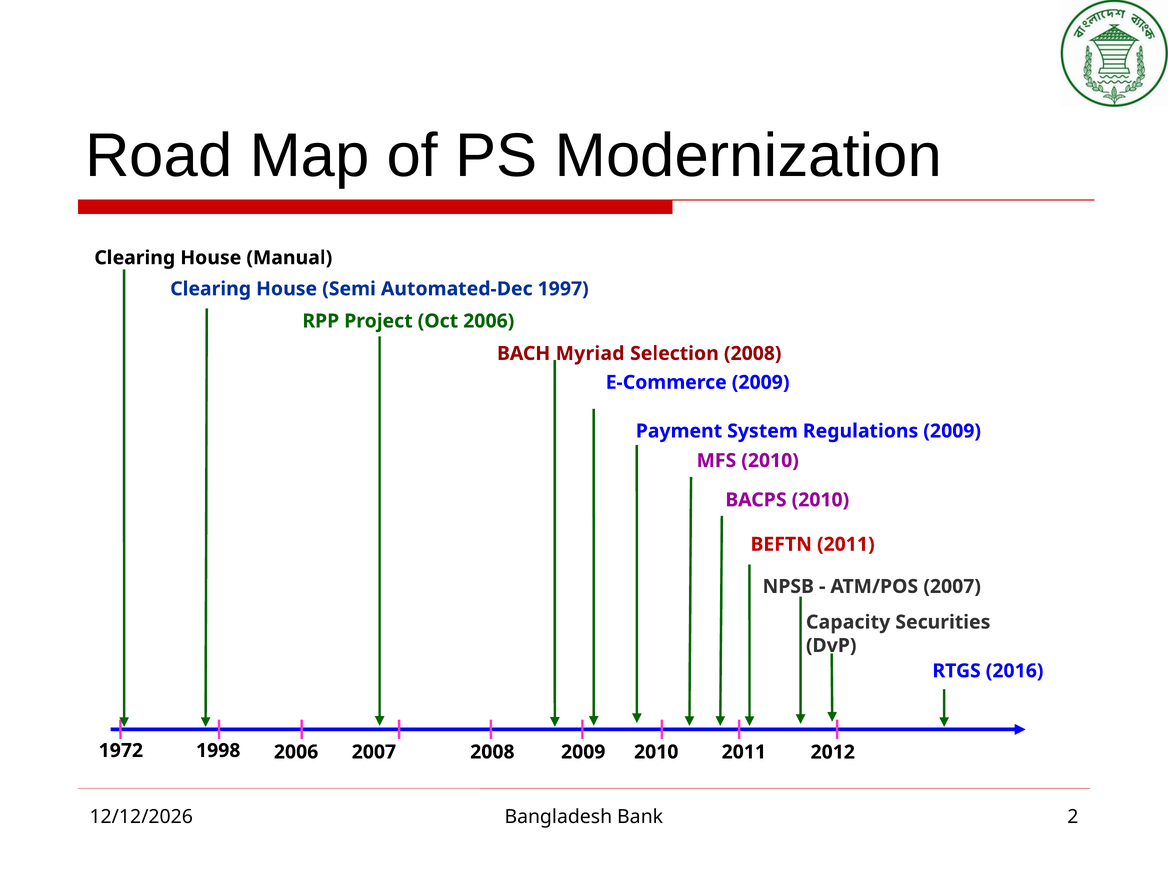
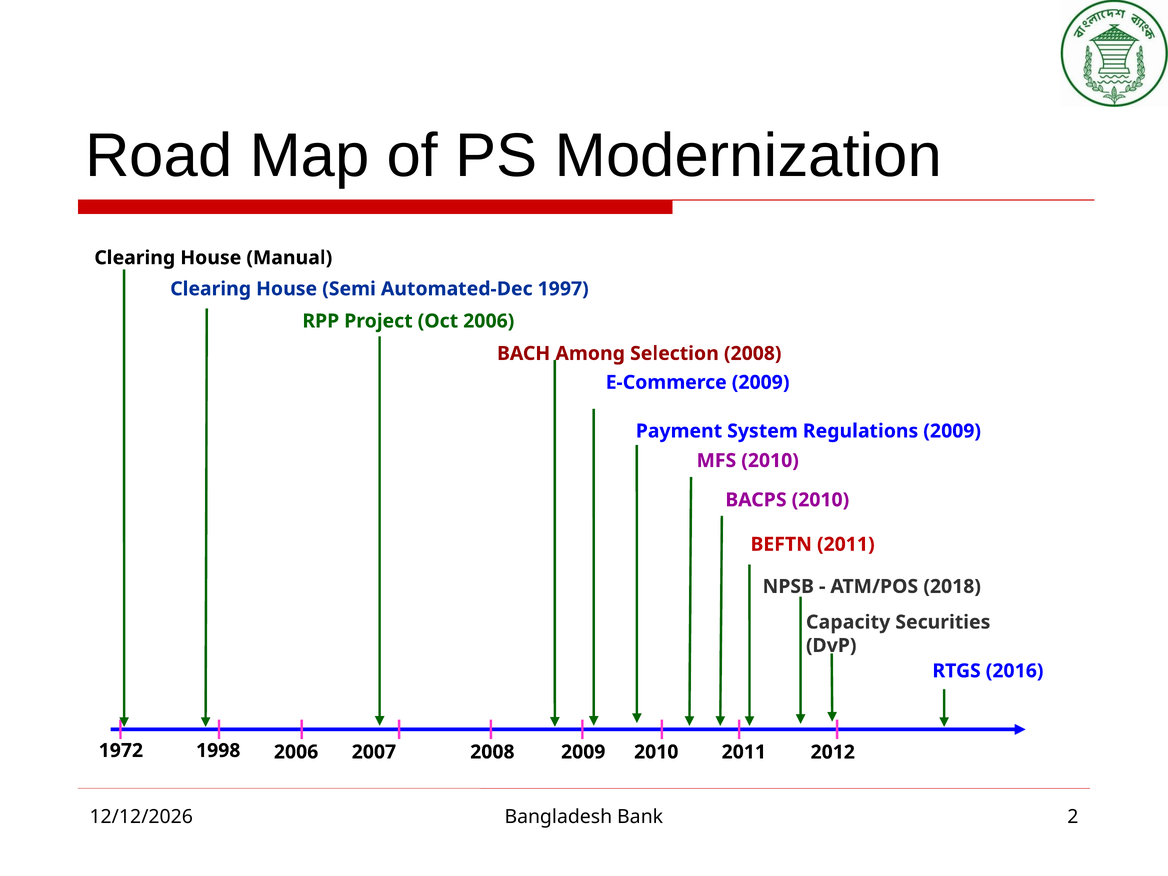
Myriad: Myriad -> Among
ATM/POS 2007: 2007 -> 2018
